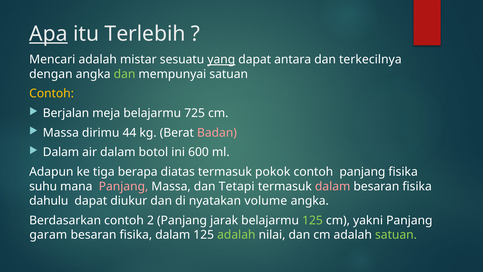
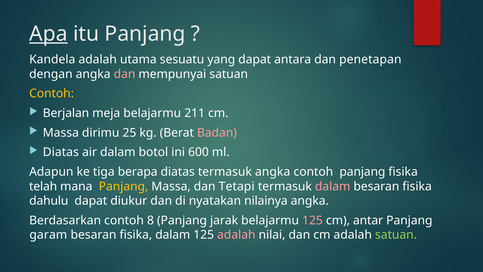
itu Terlebih: Terlebih -> Panjang
Mencari: Mencari -> Kandela
mistar: mistar -> utama
yang underline: present -> none
terkecilnya: terkecilnya -> penetapan
dan at (125, 74) colour: light green -> pink
725: 725 -> 211
44: 44 -> 25
Dalam at (61, 152): Dalam -> Diatas
termasuk pokok: pokok -> angka
suhu: suhu -> telah
Panjang at (123, 186) colour: pink -> yellow
volume: volume -> nilainya
2: 2 -> 8
125 at (312, 220) colour: light green -> pink
yakni: yakni -> antar
adalah at (236, 235) colour: light green -> pink
